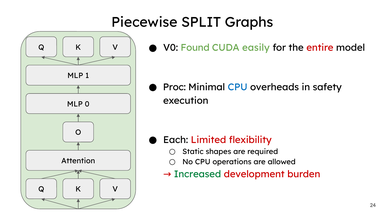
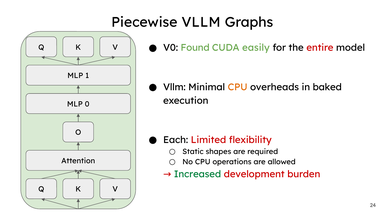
Piecewise SPLIT: SPLIT -> VLLM
Proc at (174, 87): Proc -> Vllm
CPU at (238, 87) colour: blue -> orange
safety: safety -> baked
